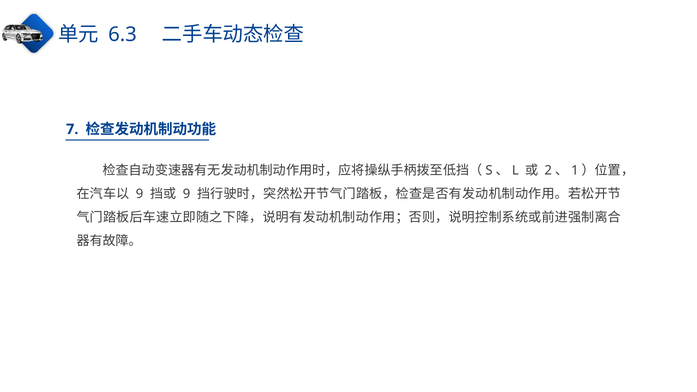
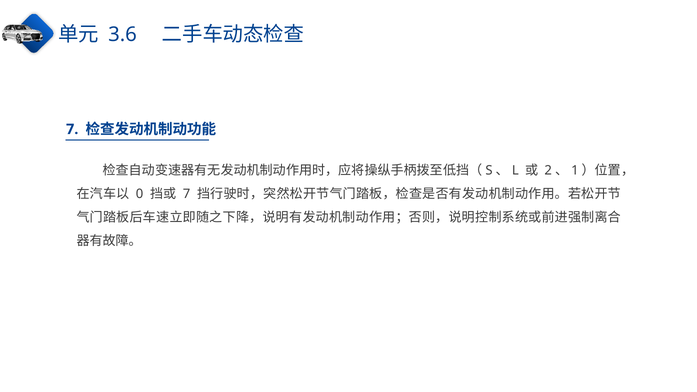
6.3: 6.3 -> 3.6
9 at (140, 194): 9 -> 0
9 at (187, 194): 9 -> 7
